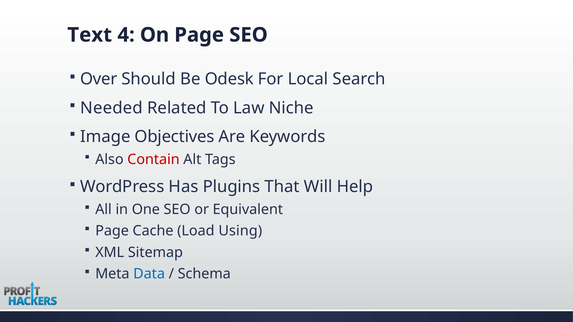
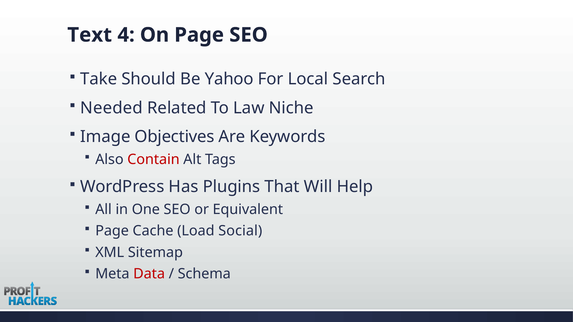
Over: Over -> Take
Odesk: Odesk -> Yahoo
Using: Using -> Social
Data colour: blue -> red
